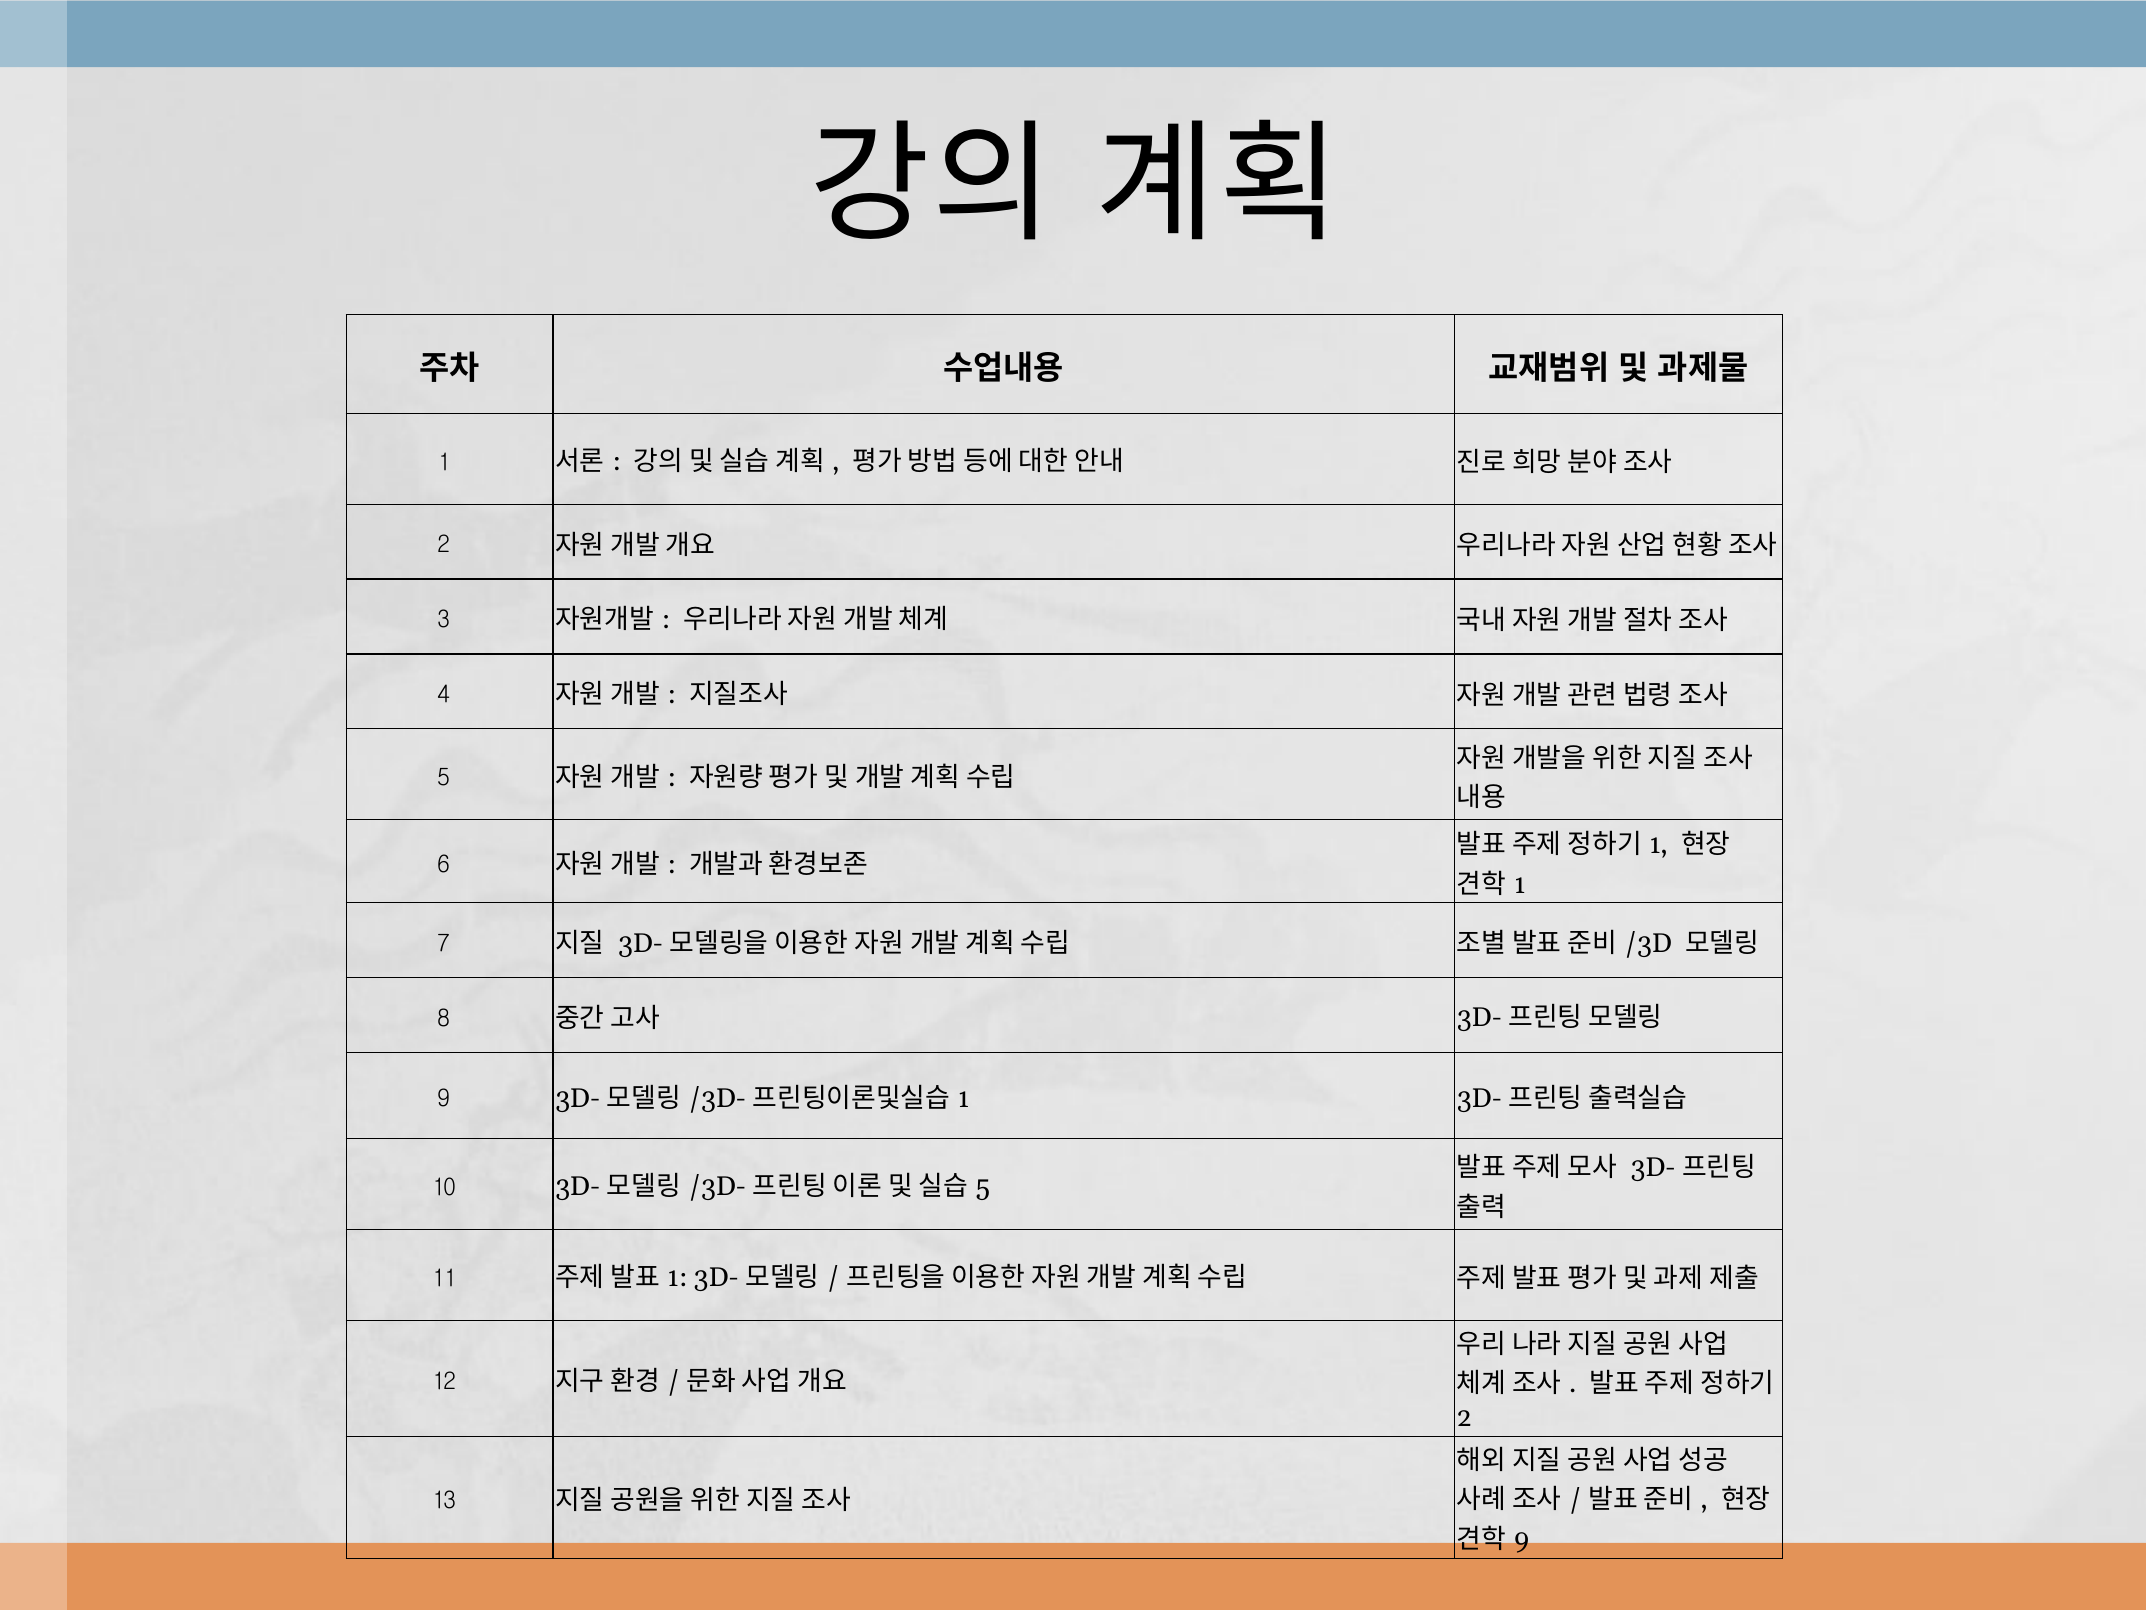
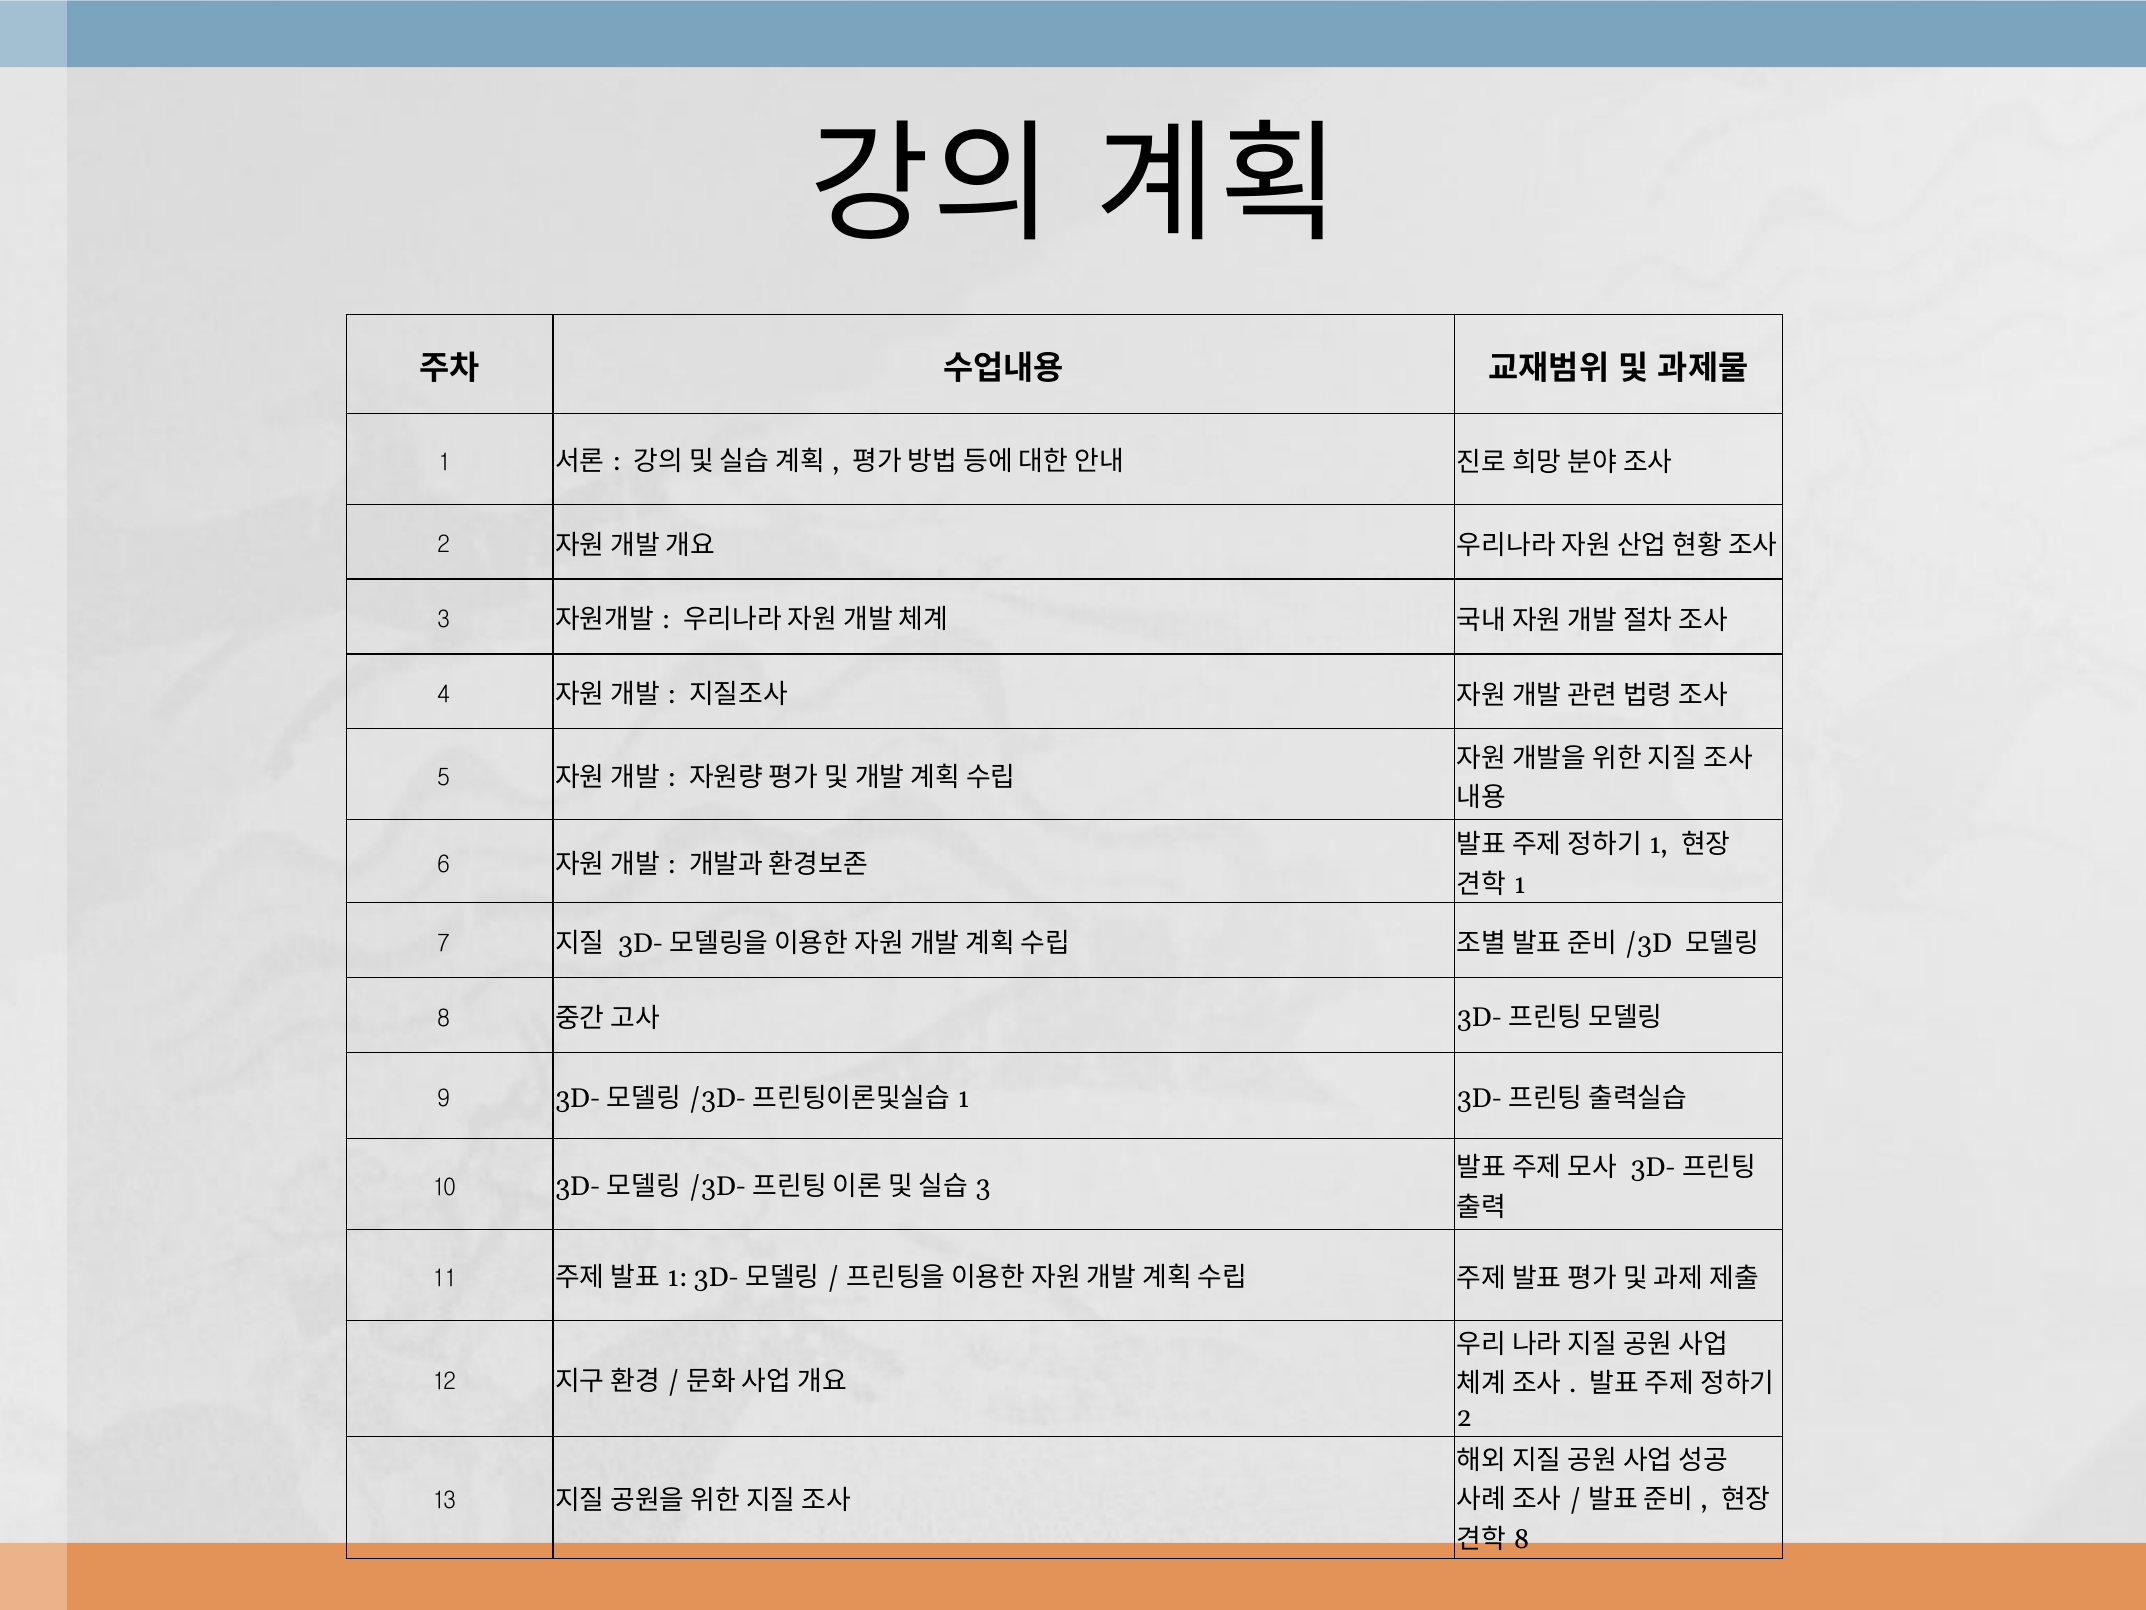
5 at (983, 1186): 5 -> 3
9 at (1522, 1540): 9 -> 8
